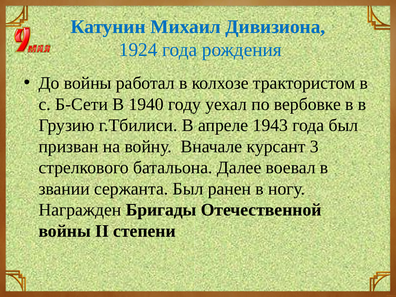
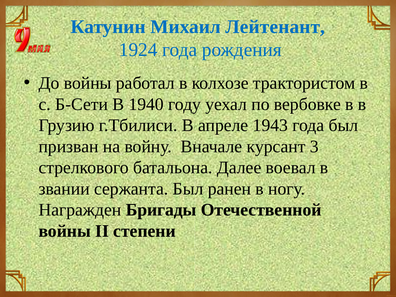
Дивизиона: Дивизиона -> Лейтенант
